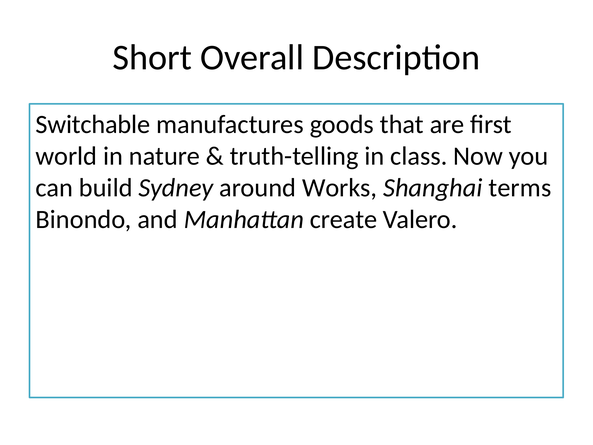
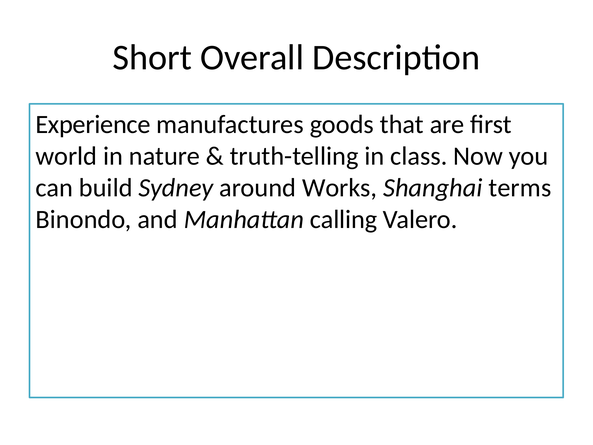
Switchable: Switchable -> Experience
create: create -> calling
